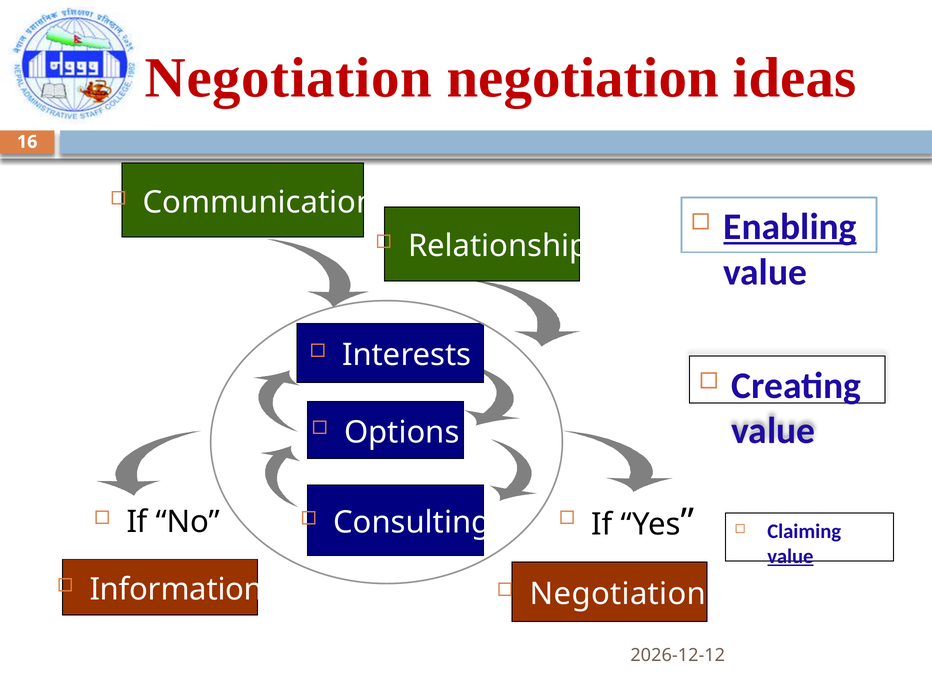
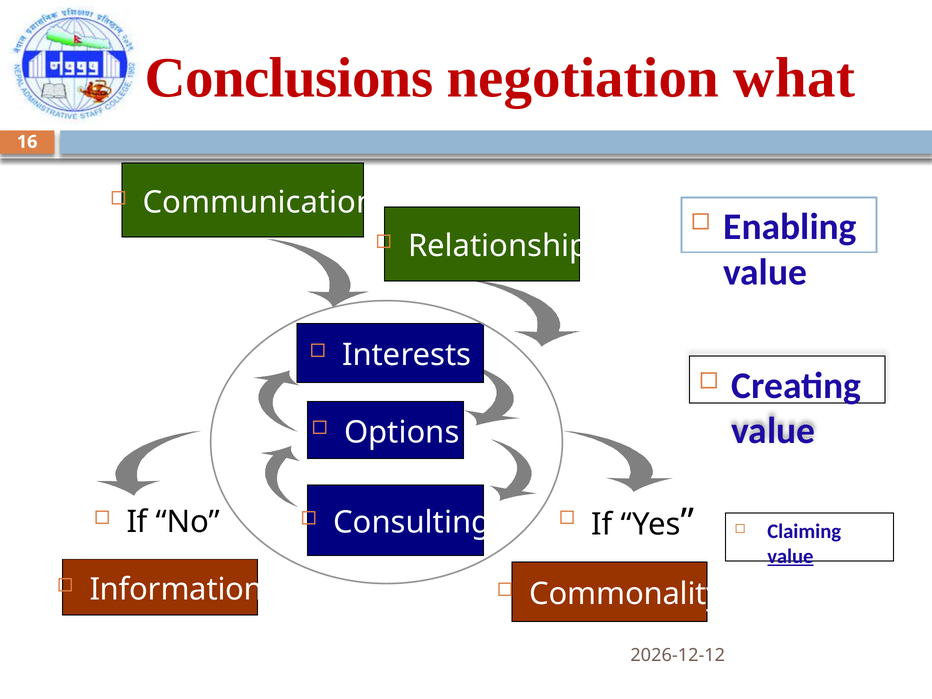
Negotiation at (288, 78): Negotiation -> Conclusions
ideas: ideas -> what
Enabling underline: present -> none
Negotiations: Negotiations -> Commonality
